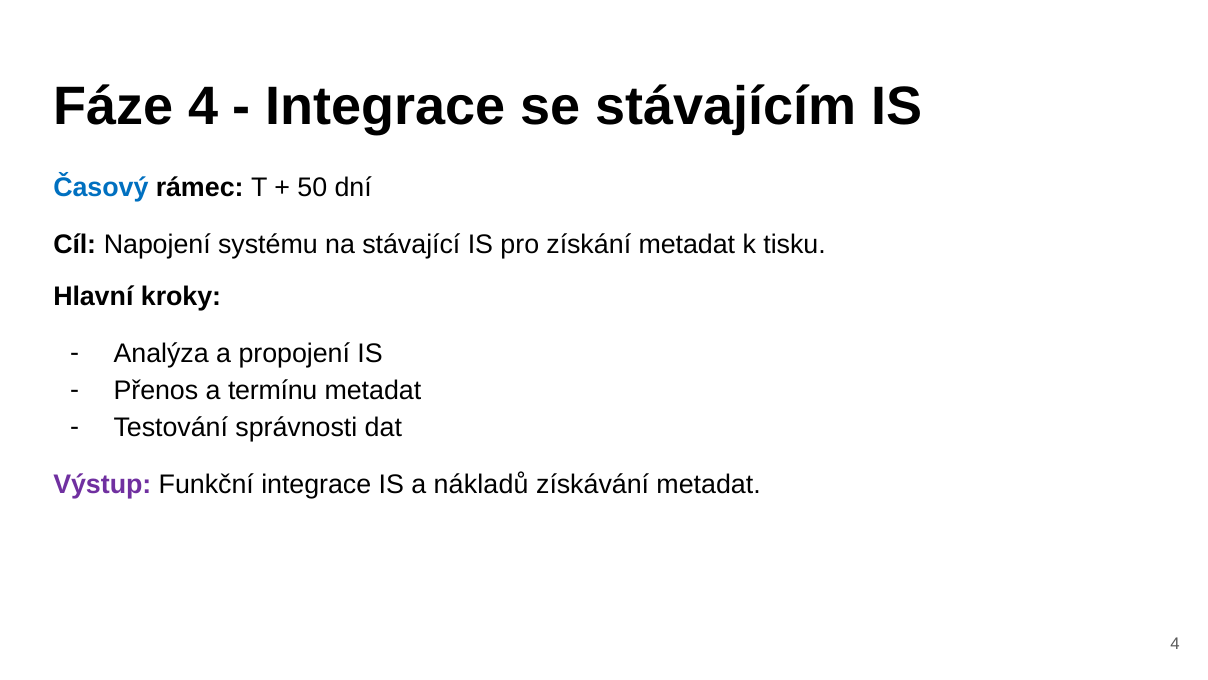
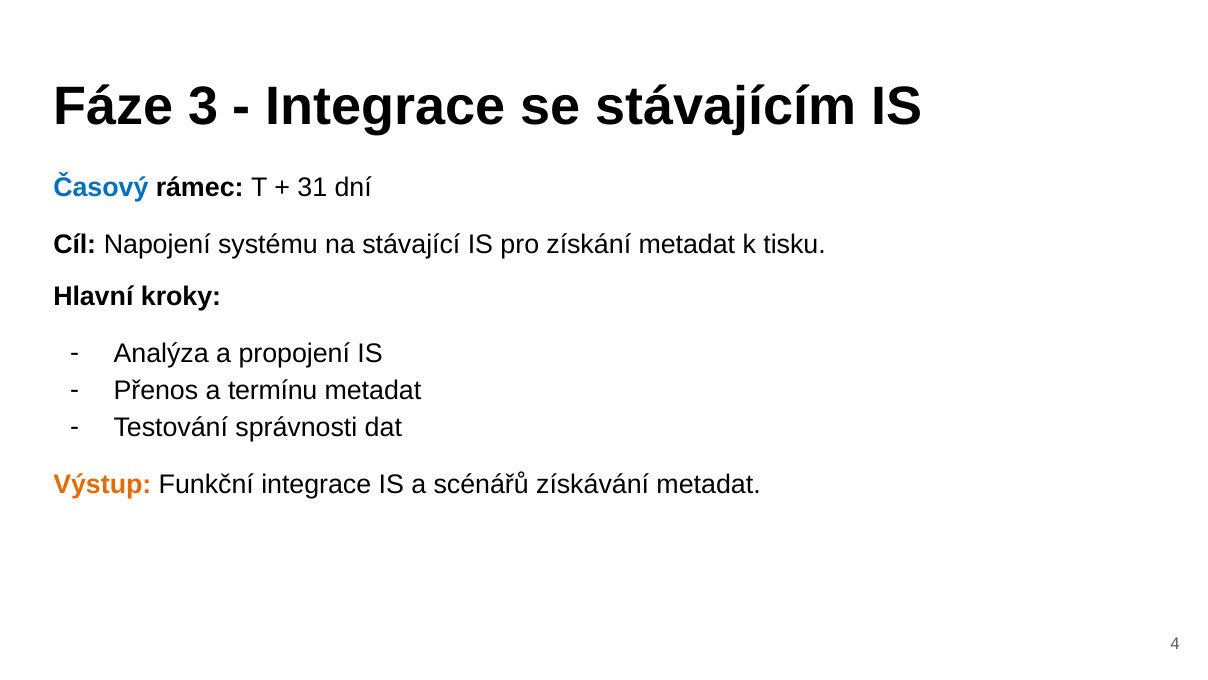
Fáze 4: 4 -> 3
50: 50 -> 31
Výstup colour: purple -> orange
nákladů: nákladů -> scénářů
